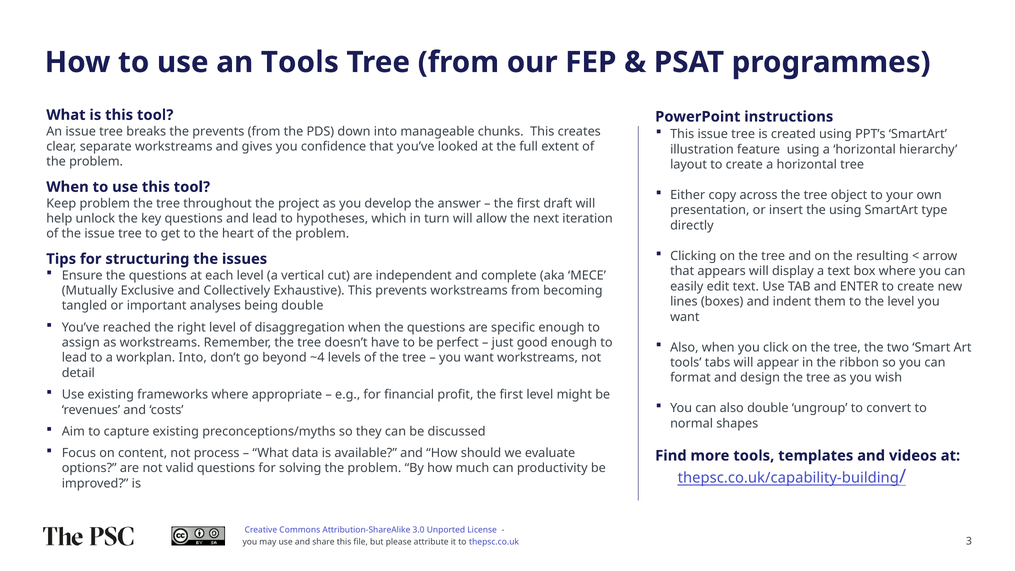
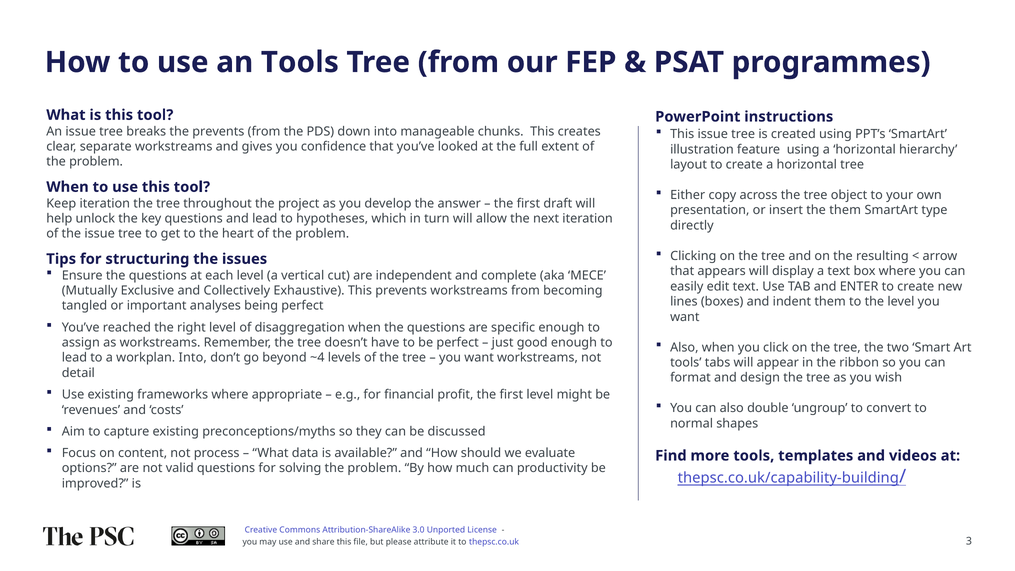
Keep problem: problem -> iteration
the using: using -> them
being double: double -> perfect
